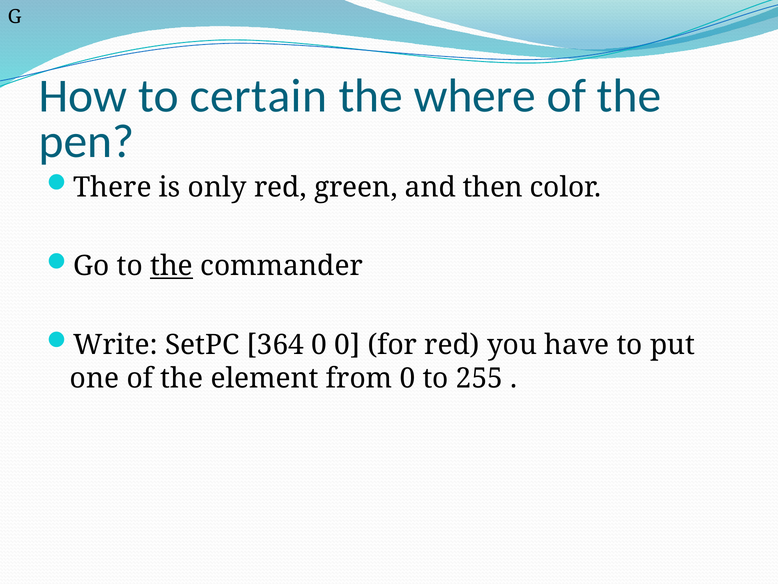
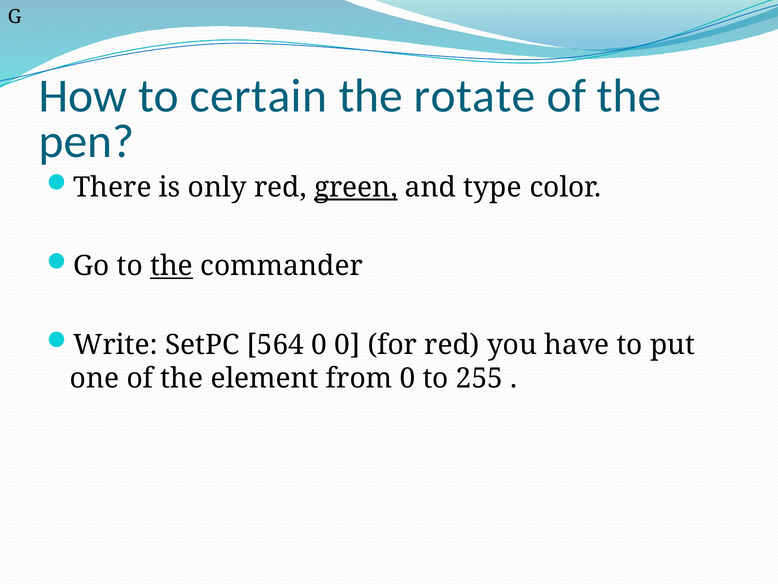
where: where -> rotate
green underline: none -> present
then: then -> type
364: 364 -> 564
